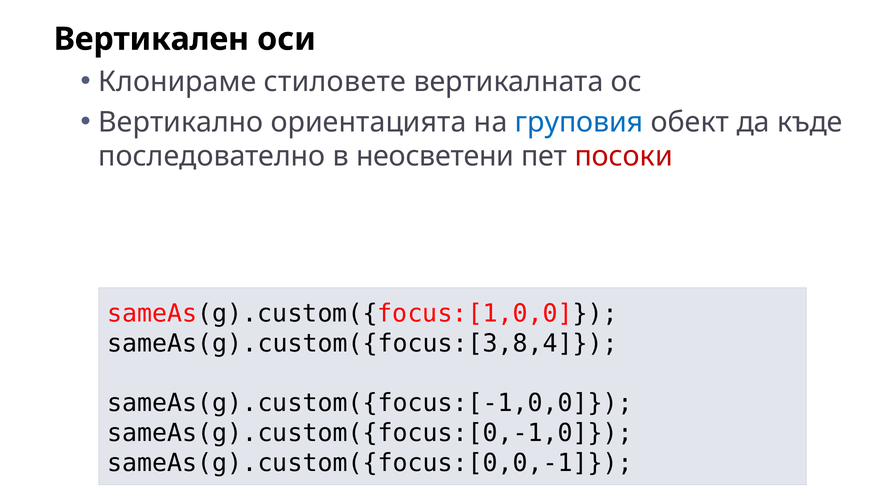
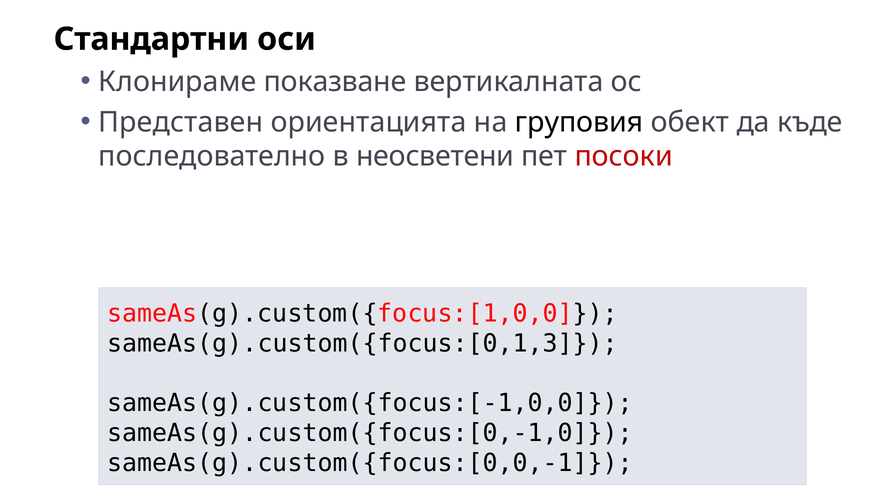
Вертикален: Вертикален -> Стандартни
стиловете: стиловете -> показване
Вертикално: Вертикално -> Представен
груповия colour: blue -> black
sameAs(g).custom({focus:[3,8,4: sameAs(g).custom({focus:[3,8,4 -> sameAs(g).custom({focus:[0,1,3
